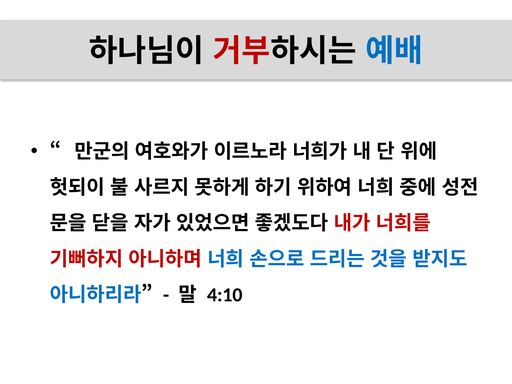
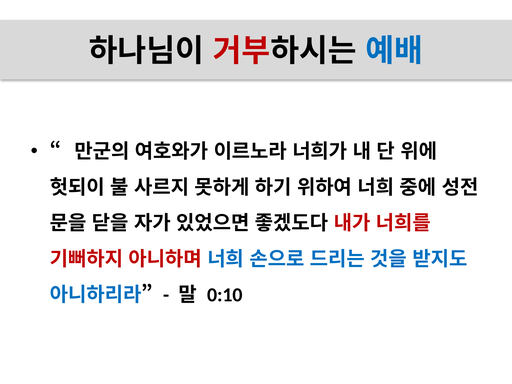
4:10: 4:10 -> 0:10
